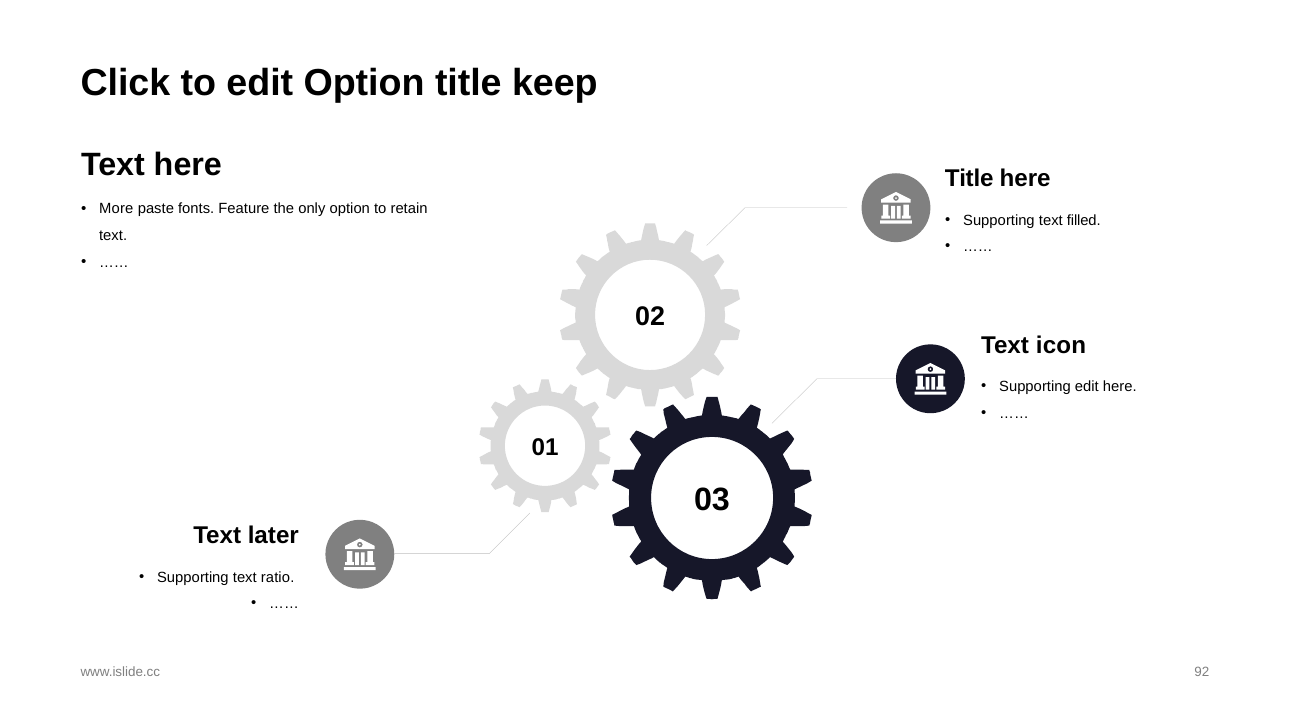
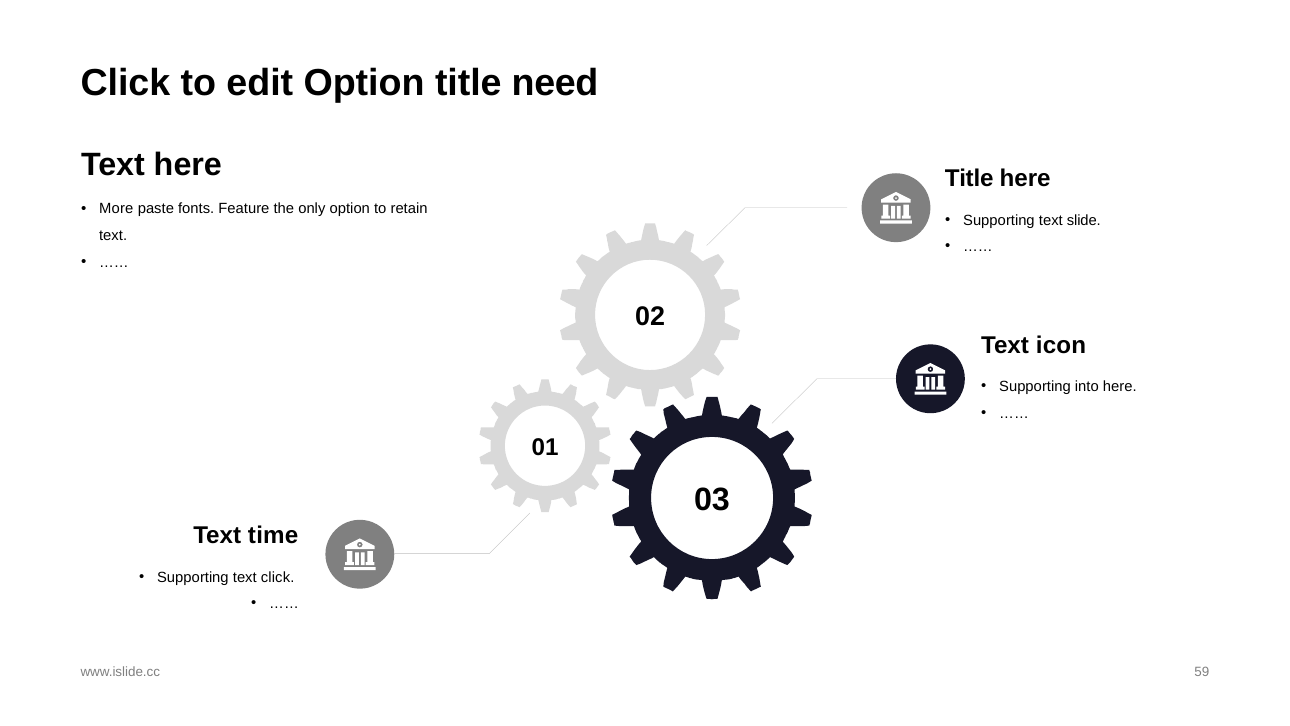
keep: keep -> need
filled: filled -> slide
Supporting edit: edit -> into
later: later -> time
text ratio: ratio -> click
92: 92 -> 59
